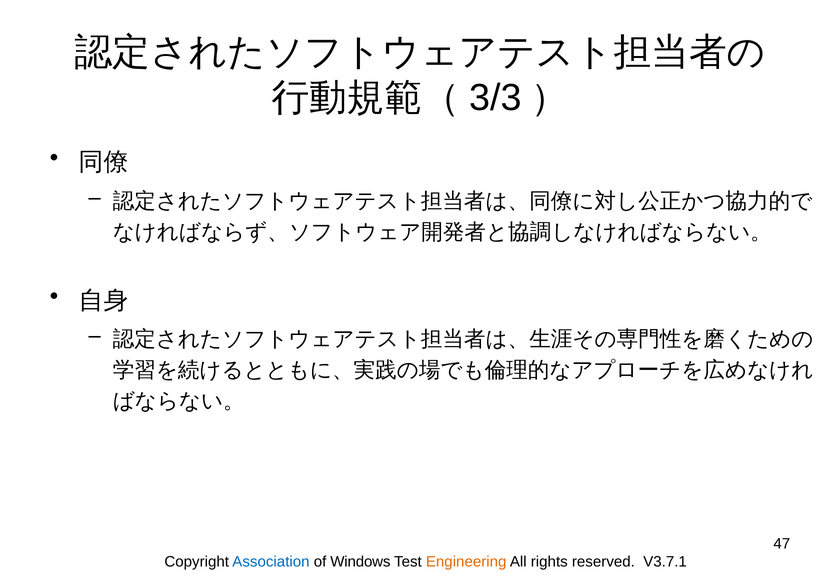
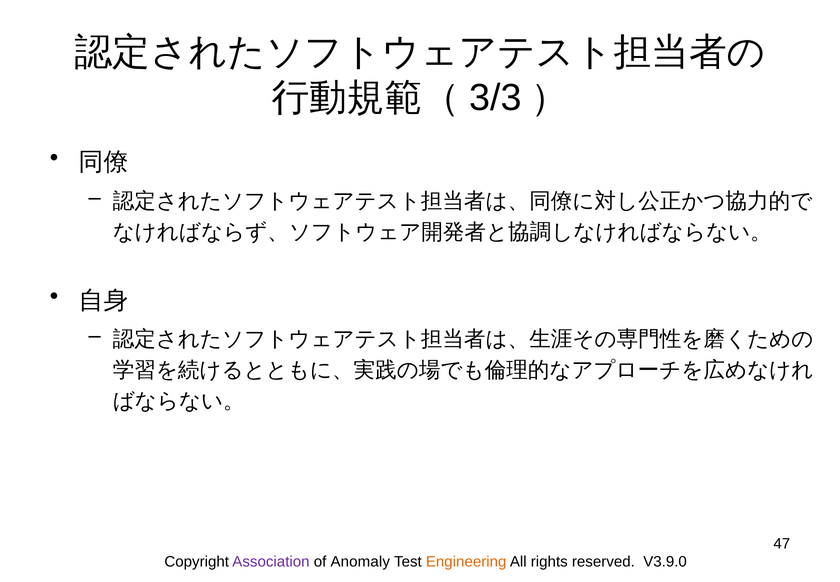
Association colour: blue -> purple
Windows: Windows -> Anomaly
V3.7.1: V3.7.1 -> V3.9.0
